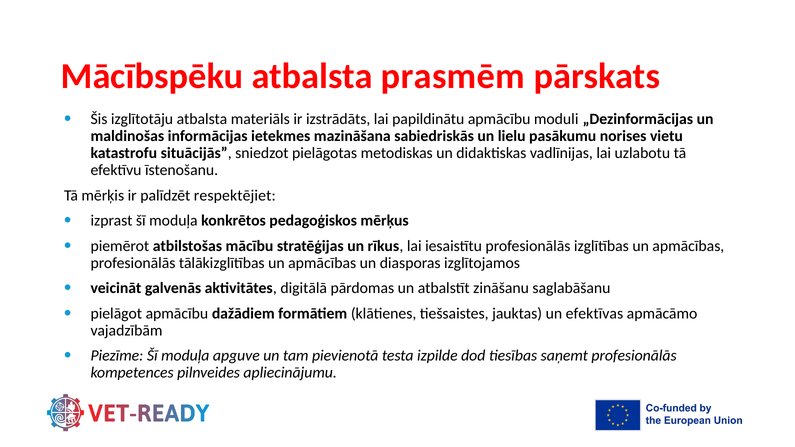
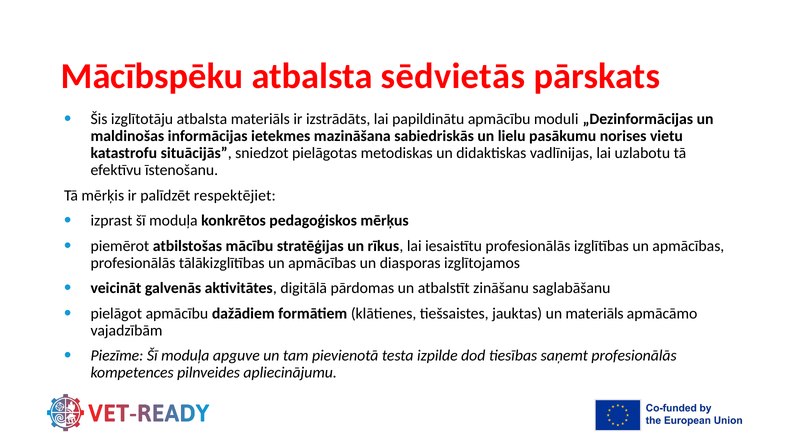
prasmēm: prasmēm -> sēdvietās
un efektīvas: efektīvas -> materiāls
